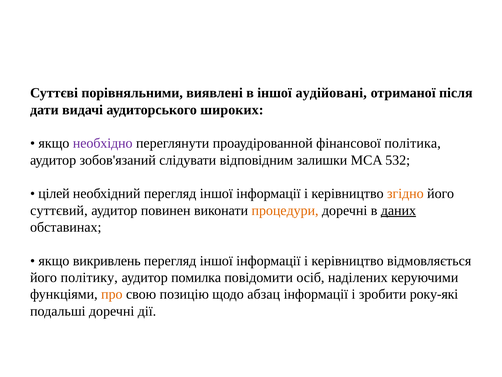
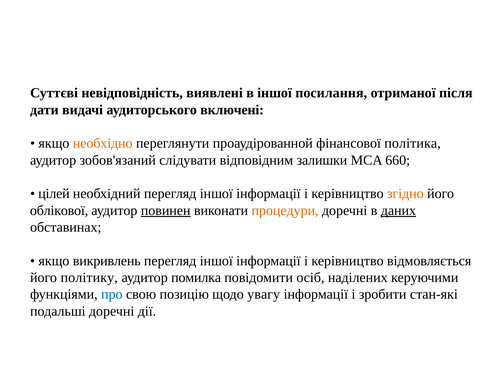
порівняльними: порівняльними -> невідповідність
аудійовані: аудійовані -> посилання
широких: широких -> включені
необхідно colour: purple -> orange
532: 532 -> 660
суттєвий: суттєвий -> облікової
повинен underline: none -> present
про colour: orange -> blue
абзац: абзац -> увагу
року-які: року-які -> стан-які
